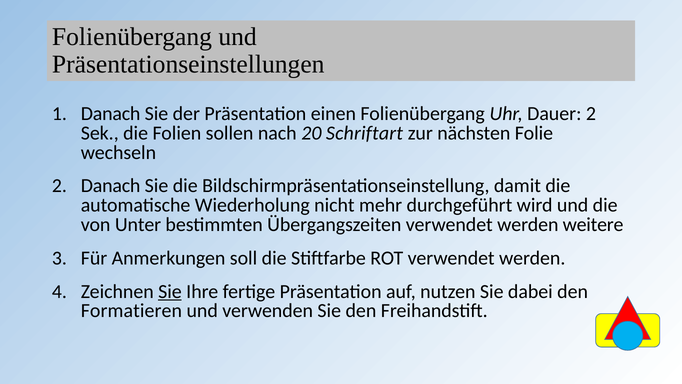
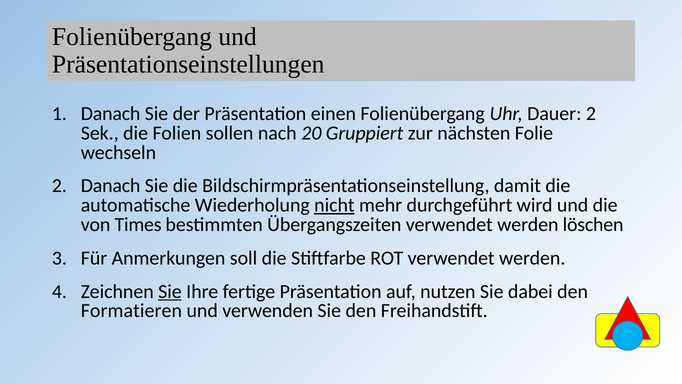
Schriftart: Schriftart -> Gruppiert
nicht underline: none -> present
Unter: Unter -> Times
weitere: weitere -> löschen
